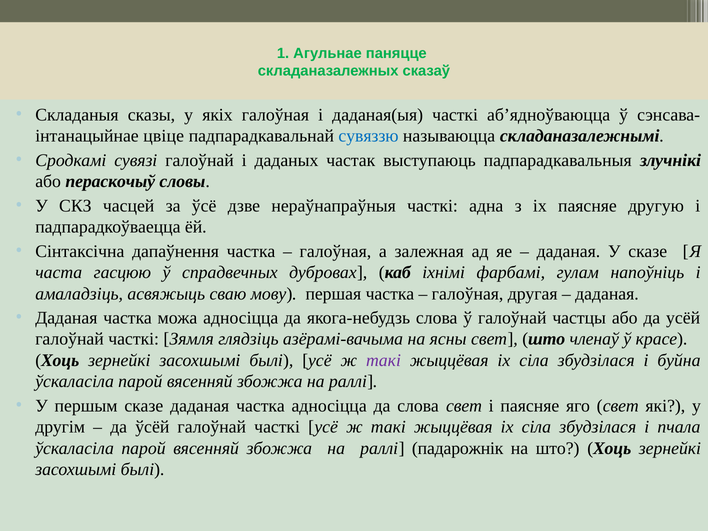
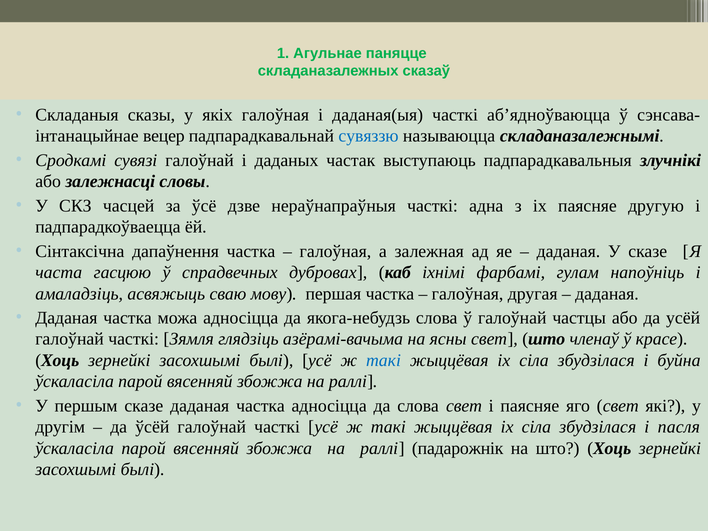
цвіце: цвіце -> вецер
пераскочыў: пераскочыў -> залежнасці
такі at (383, 360) colour: purple -> blue
пчала: пчала -> пасля
